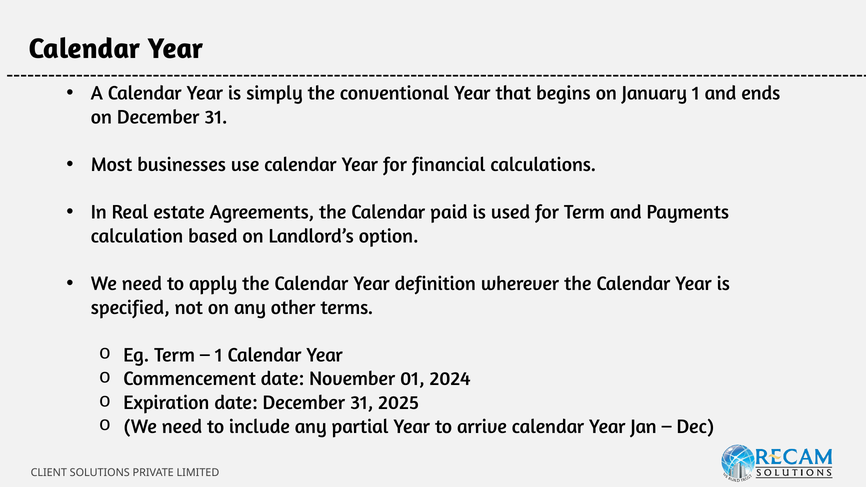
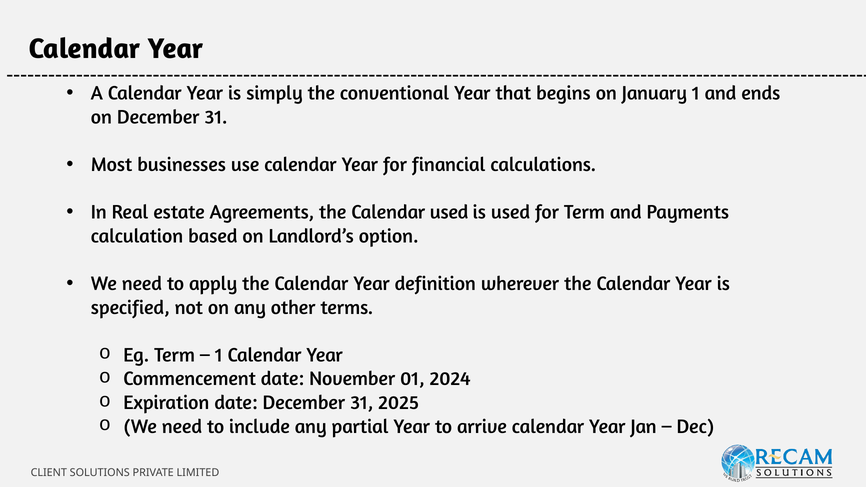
Calendar paid: paid -> used
